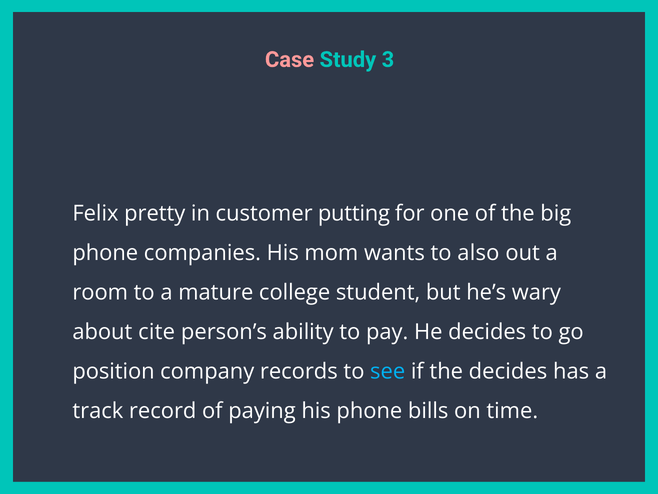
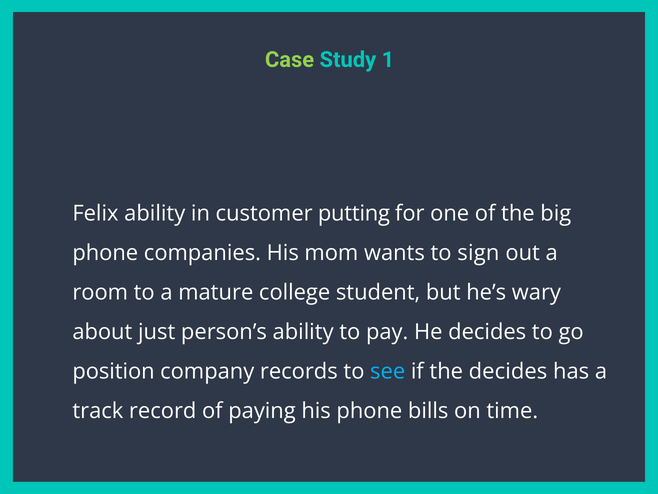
Case colour: pink -> light green
3: 3 -> 1
Felix pretty: pretty -> ability
also: also -> sign
cite: cite -> just
